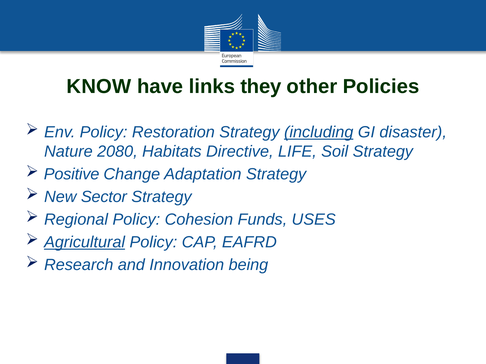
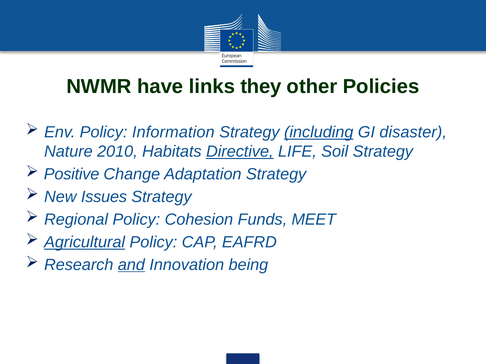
KNOW: KNOW -> NWMR
Restoration: Restoration -> Information
2080: 2080 -> 2010
Directive underline: none -> present
Sector: Sector -> Issues
USES: USES -> MEET
and underline: none -> present
